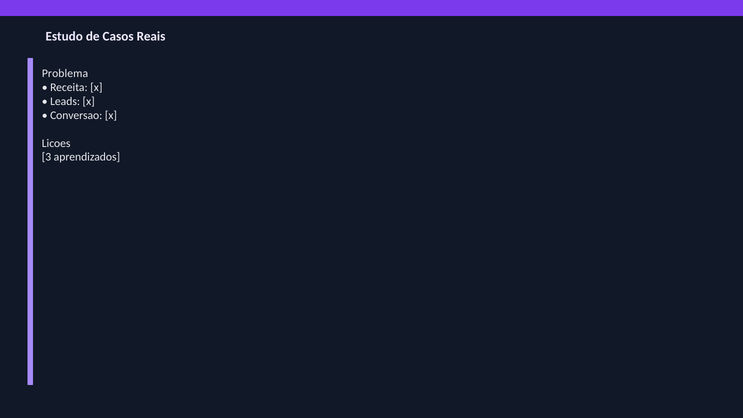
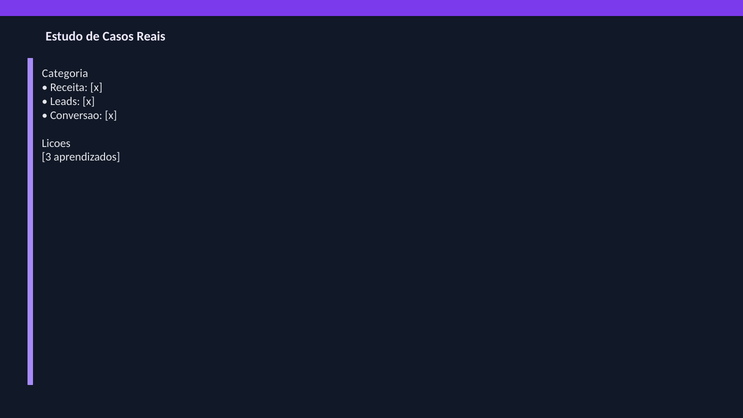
Problema: Problema -> Categoria
